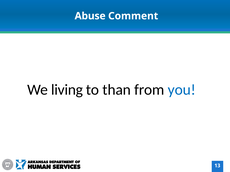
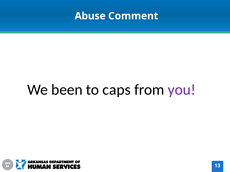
living: living -> been
than: than -> caps
you colour: blue -> purple
